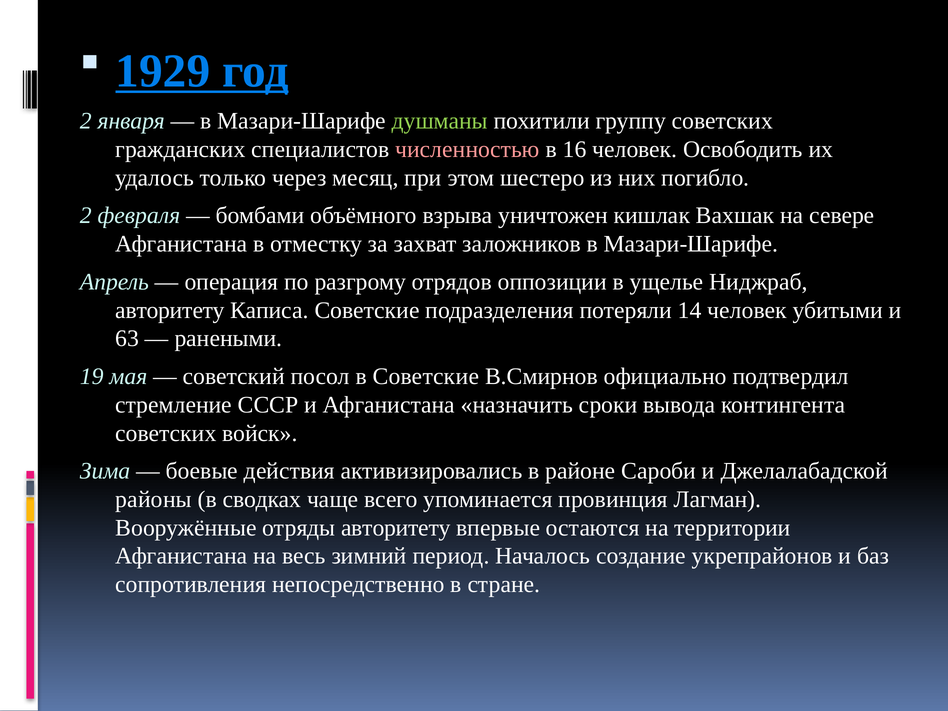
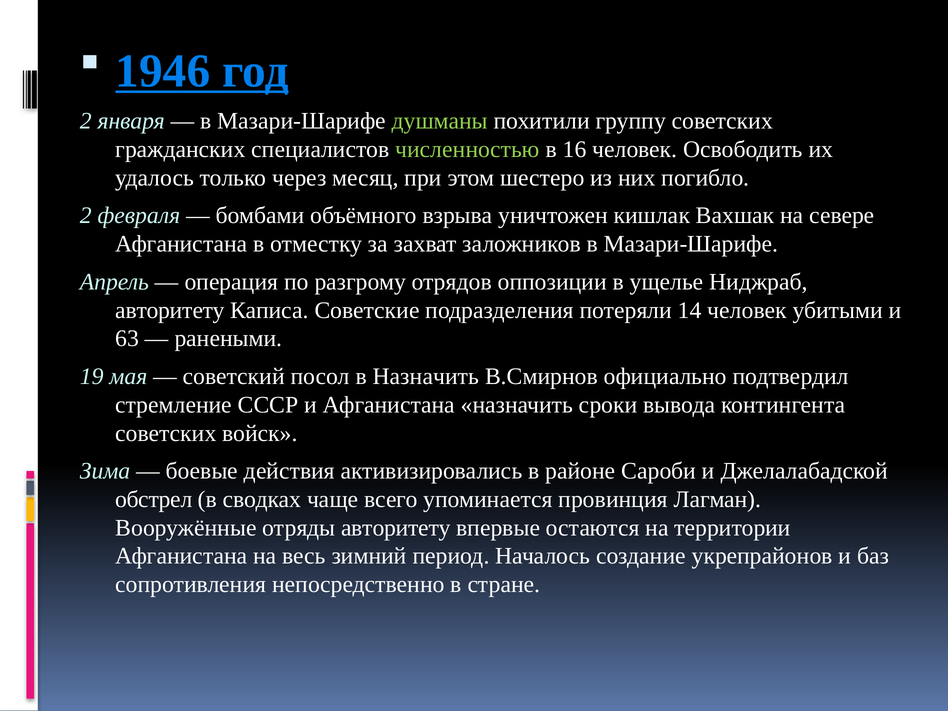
1929: 1929 -> 1946
численностью colour: pink -> light green
в Советские: Советские -> Назначить
районы: районы -> обстрел
